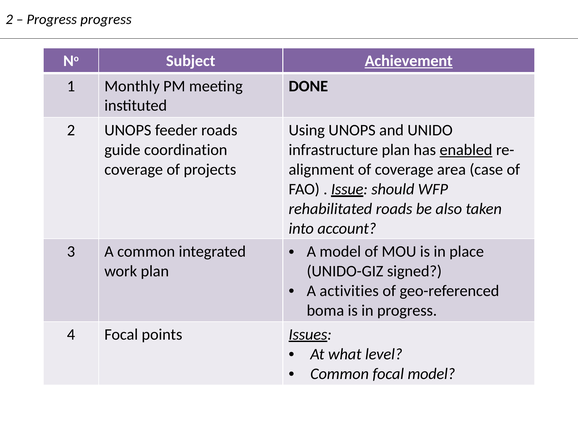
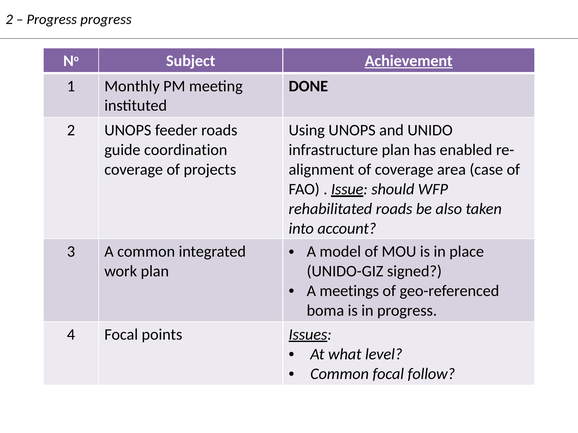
enabled underline: present -> none
activities: activities -> meetings
focal model: model -> follow
